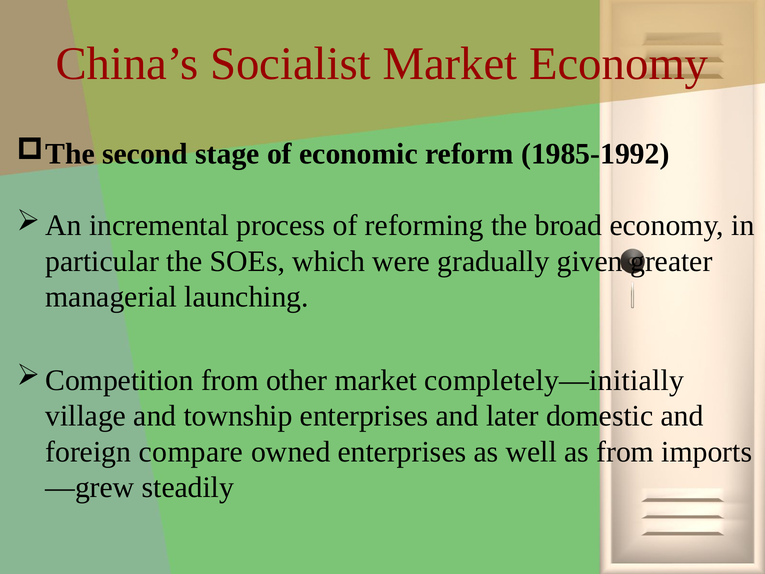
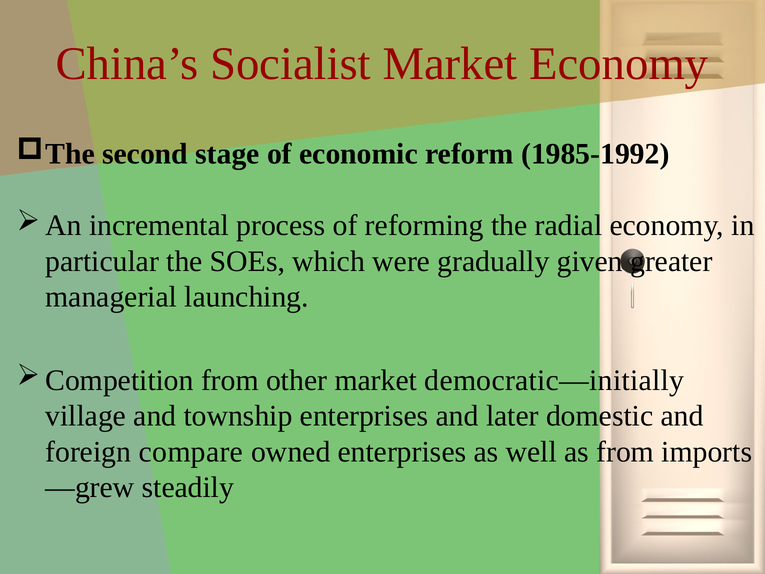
broad: broad -> radial
completely—initially: completely—initially -> democratic—initially
